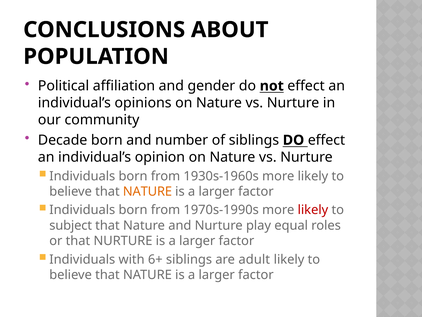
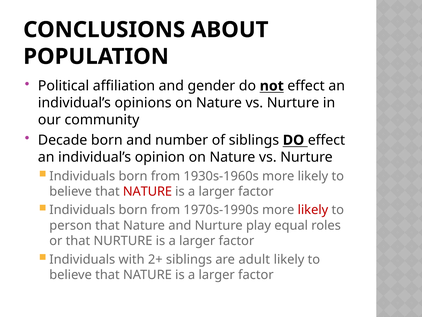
NATURE at (147, 191) colour: orange -> red
subject: subject -> person
6+: 6+ -> 2+
